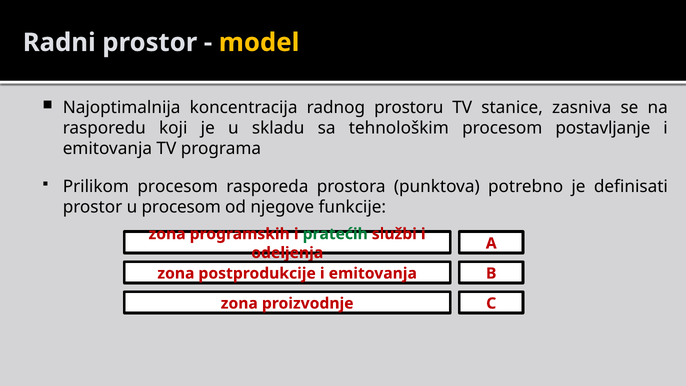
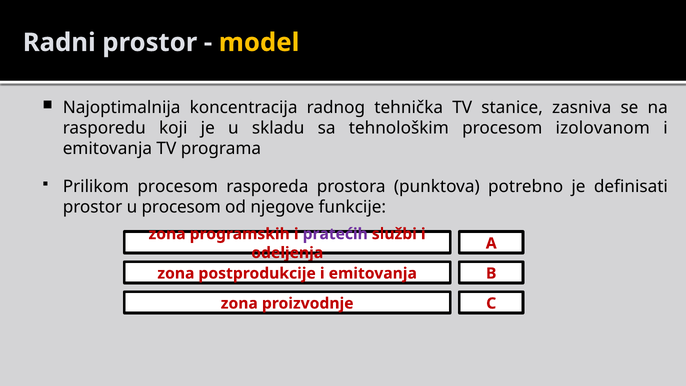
prostoru: prostoru -> tehnička
postavljanje: postavljanje -> izolovanom
pratećih colour: green -> purple
